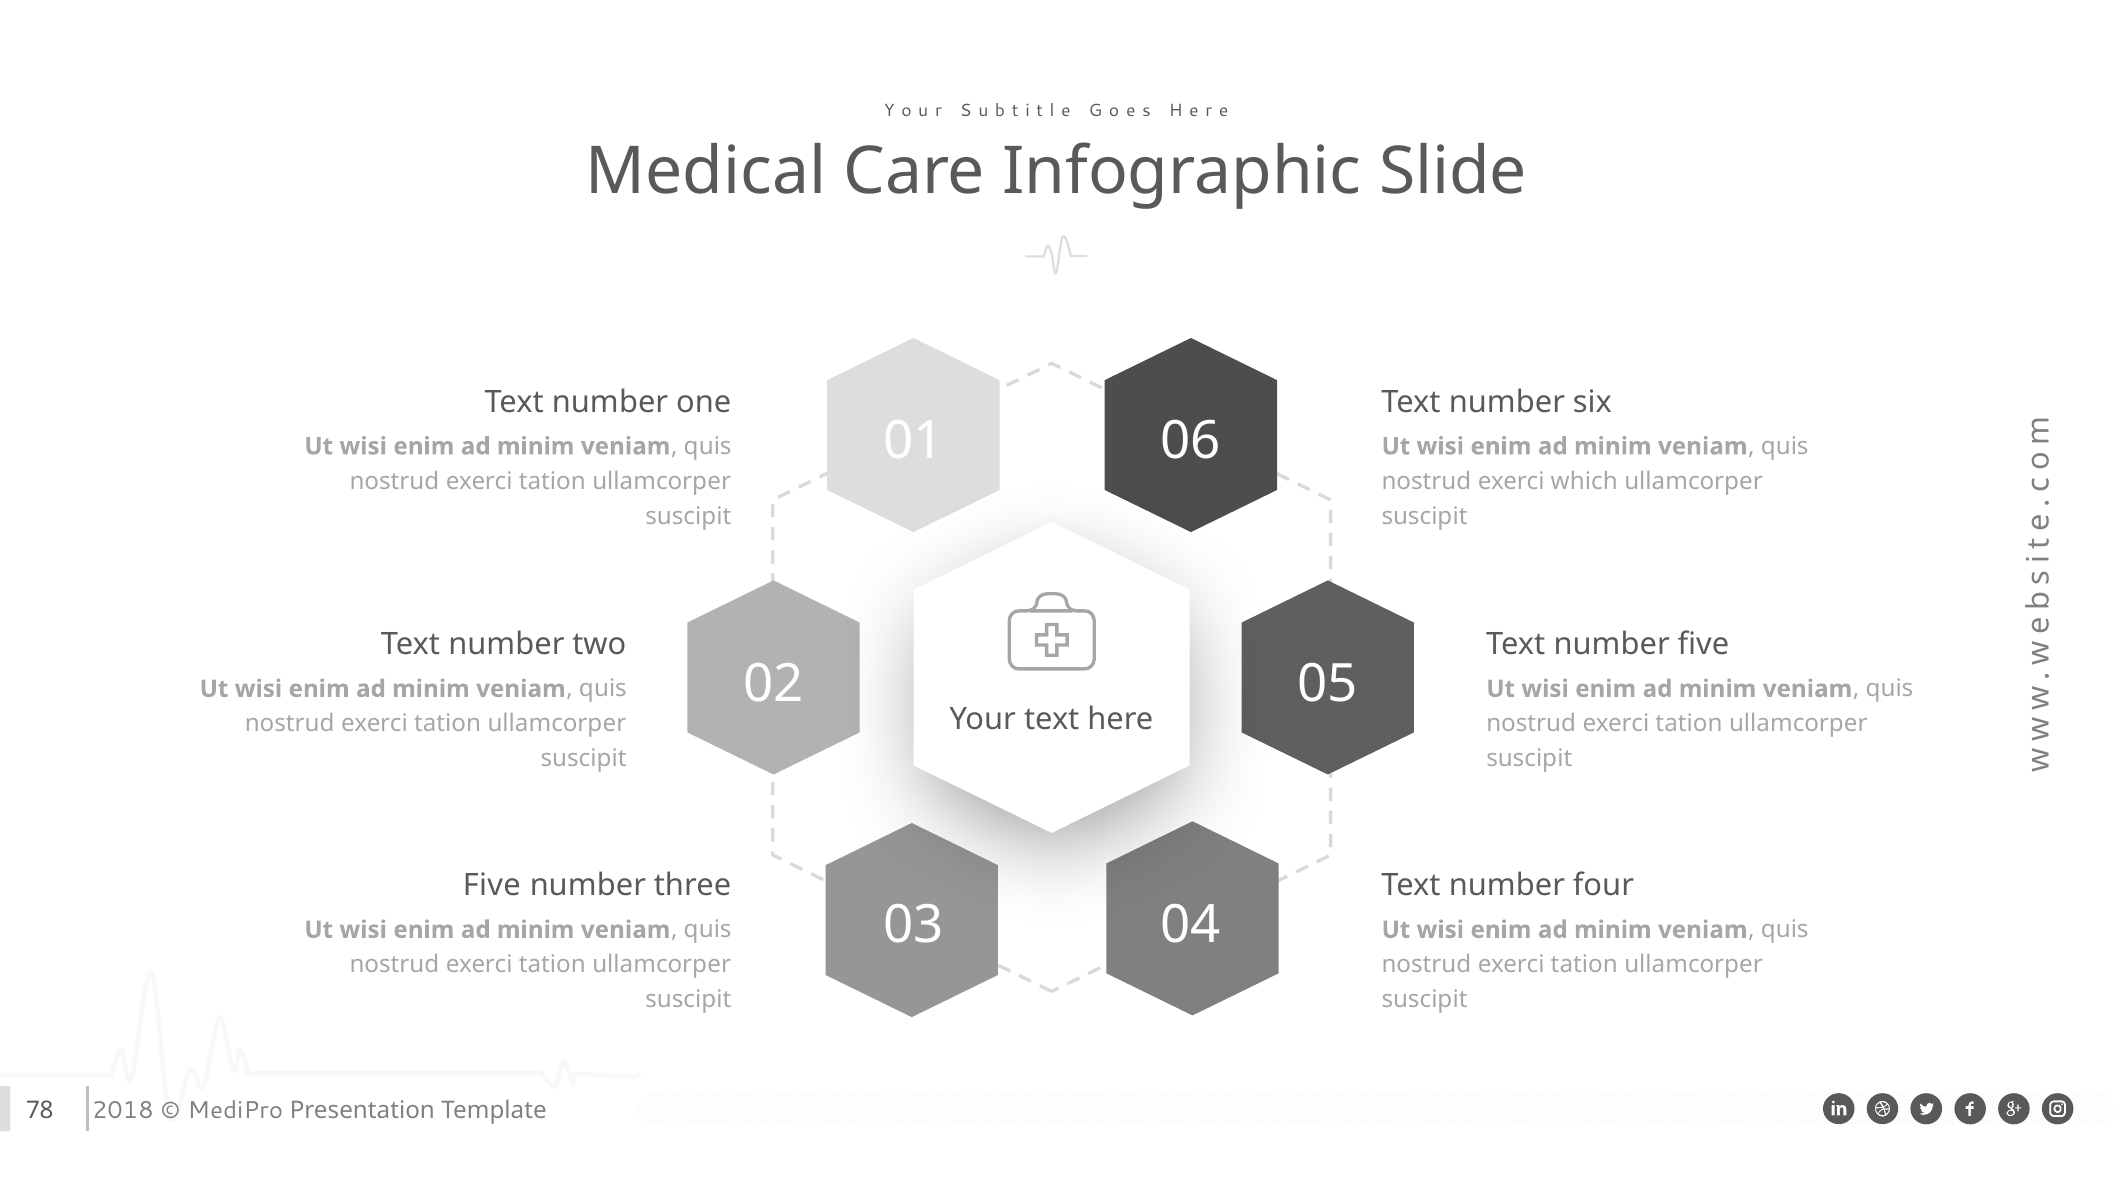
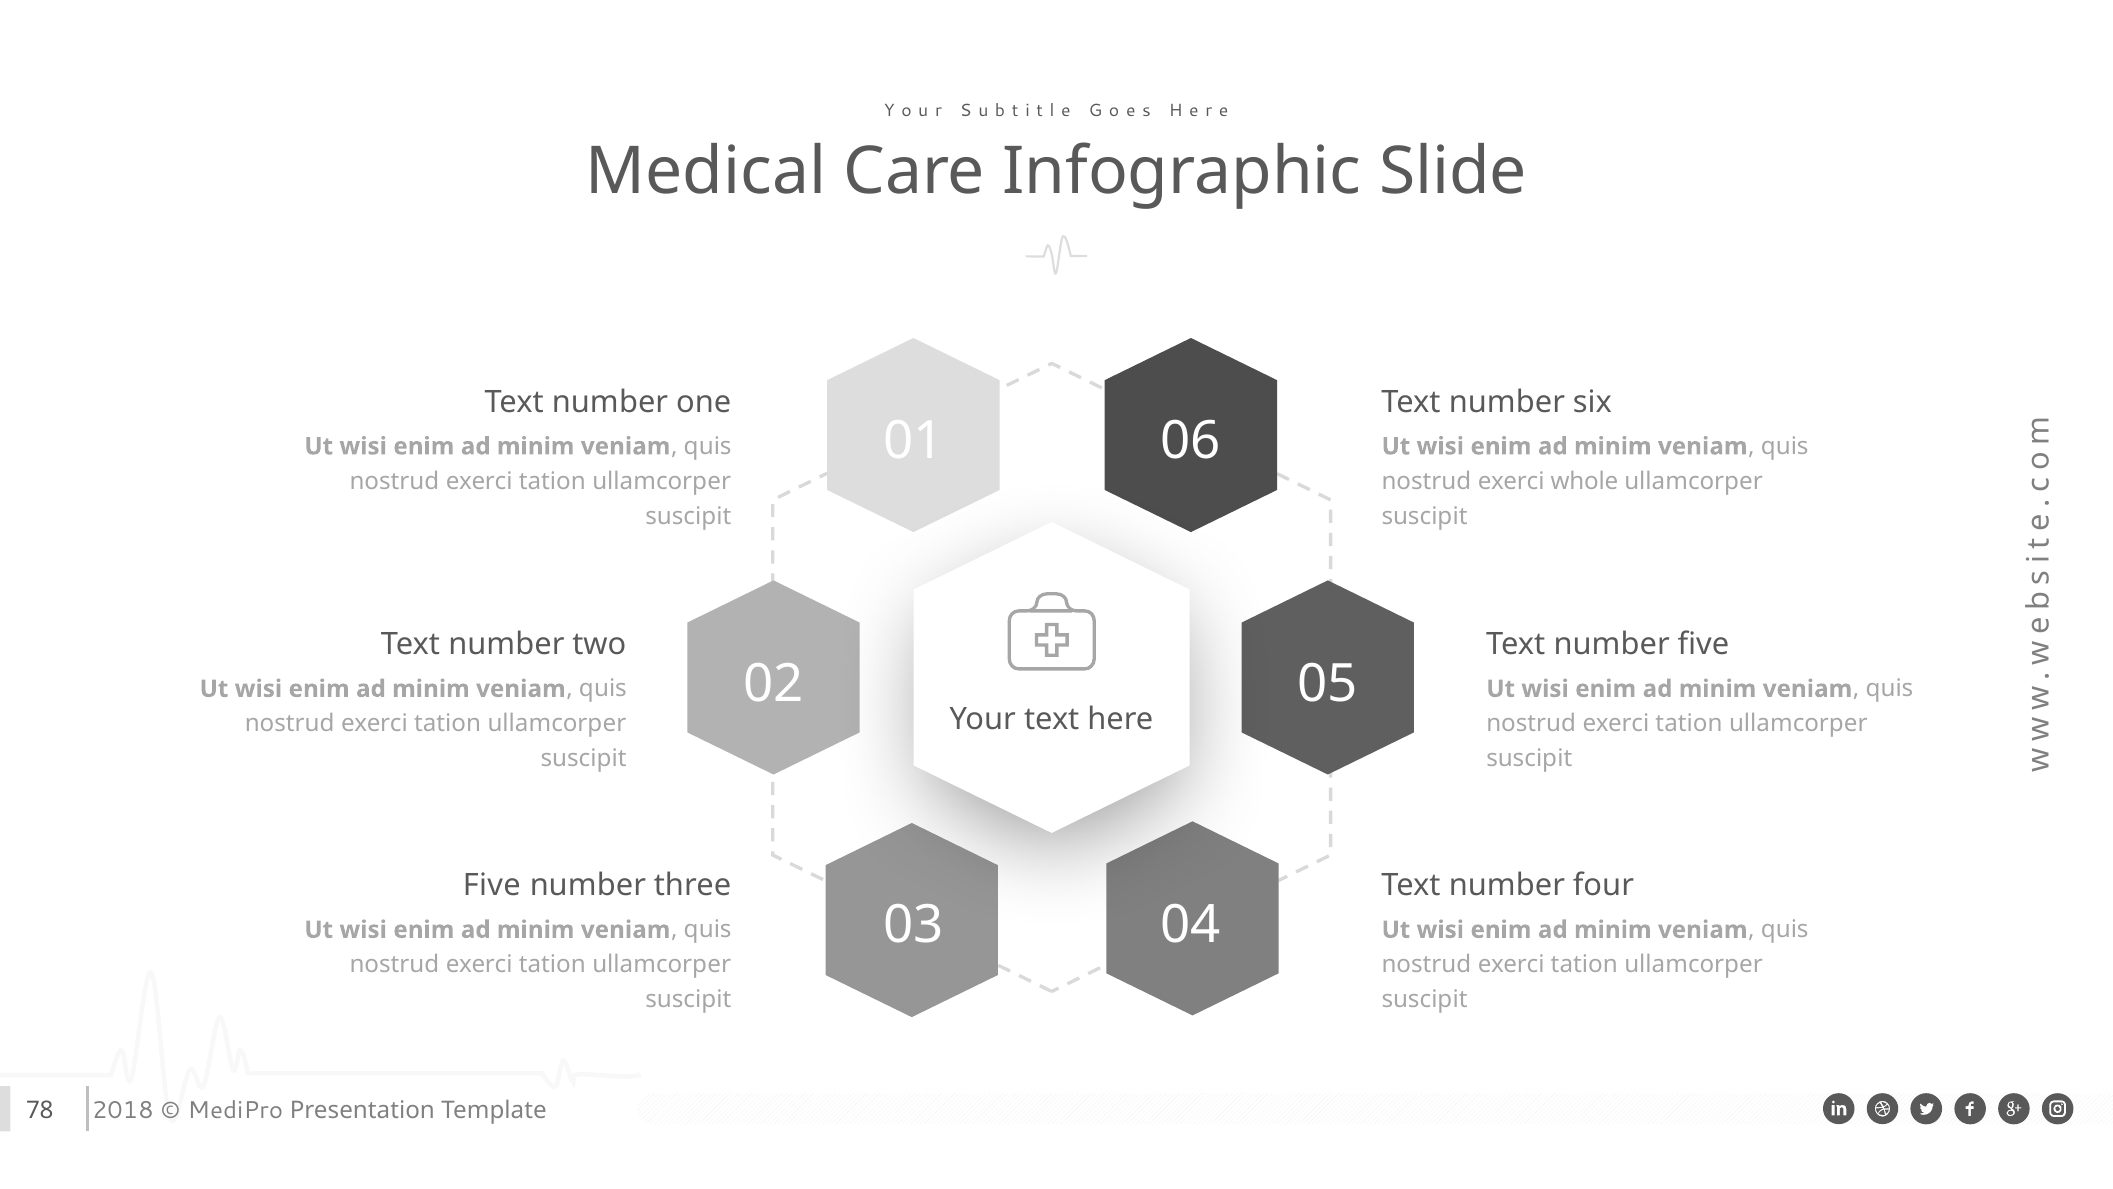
which: which -> whole
